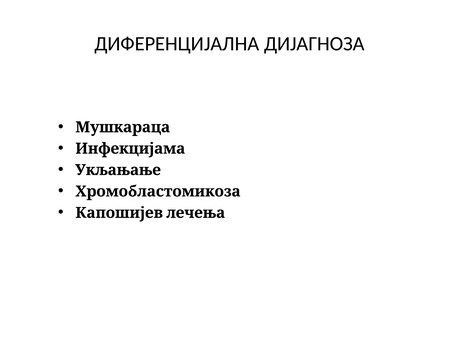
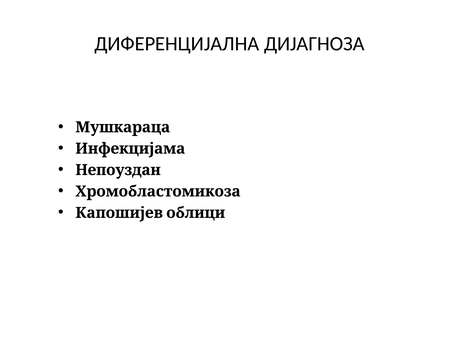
Укљањање: Укљањање -> Непоуздан
лечења: лечења -> облици
